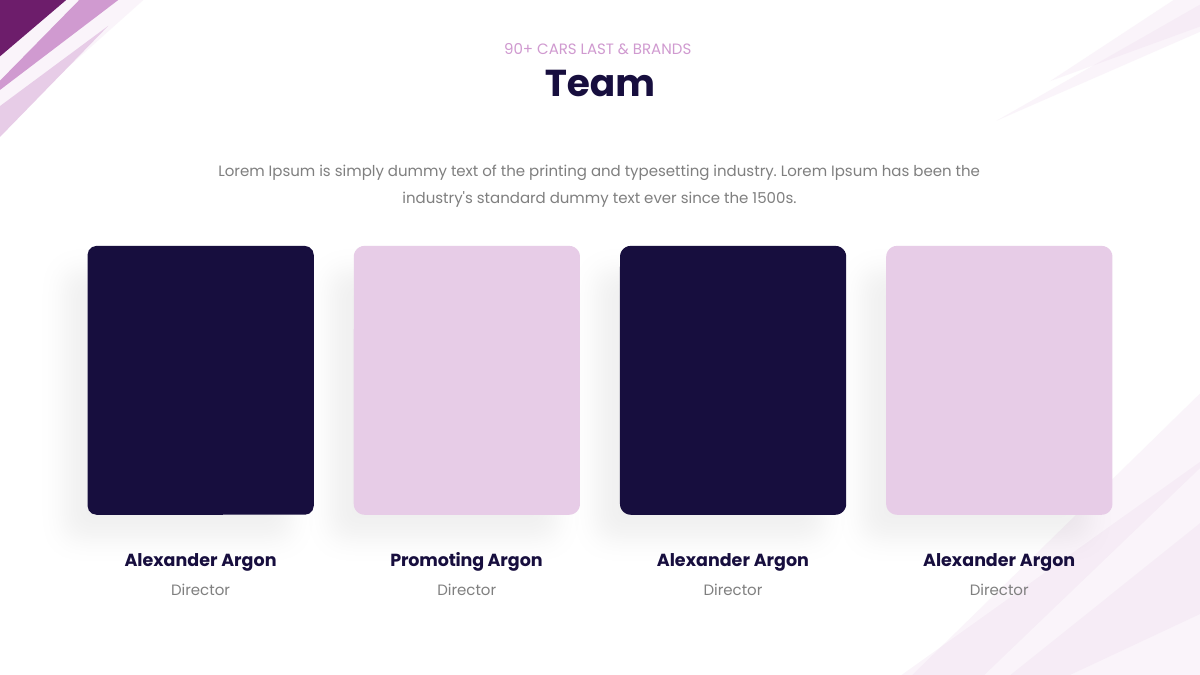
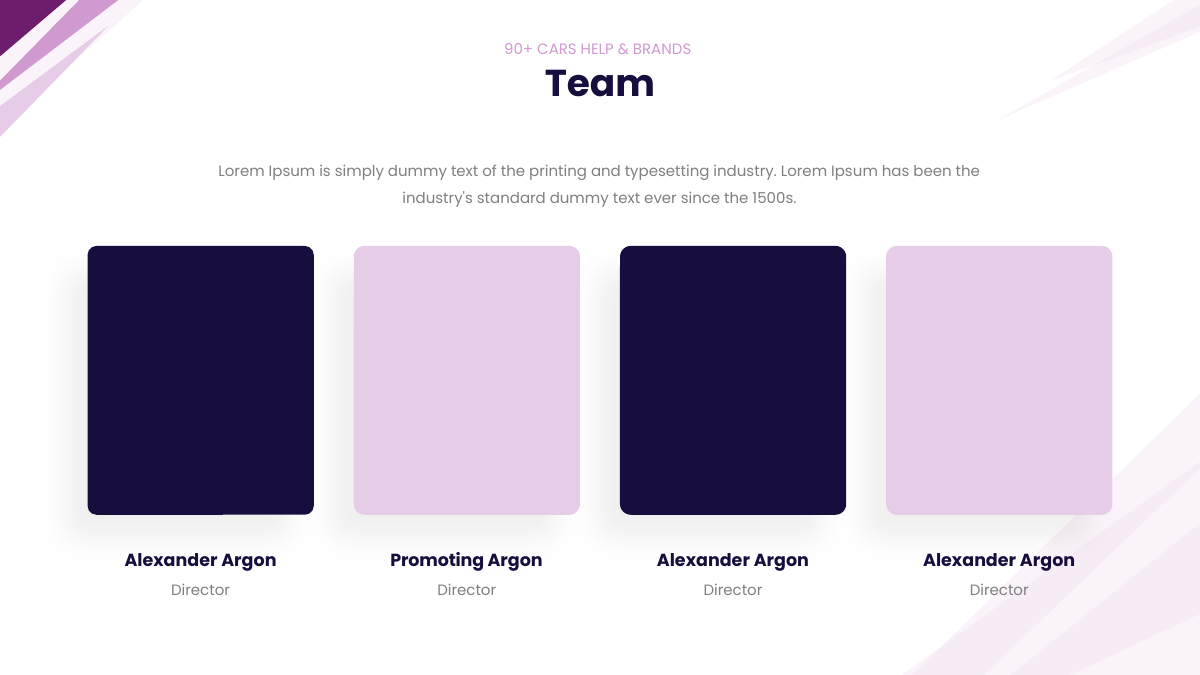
LAST: LAST -> HELP
